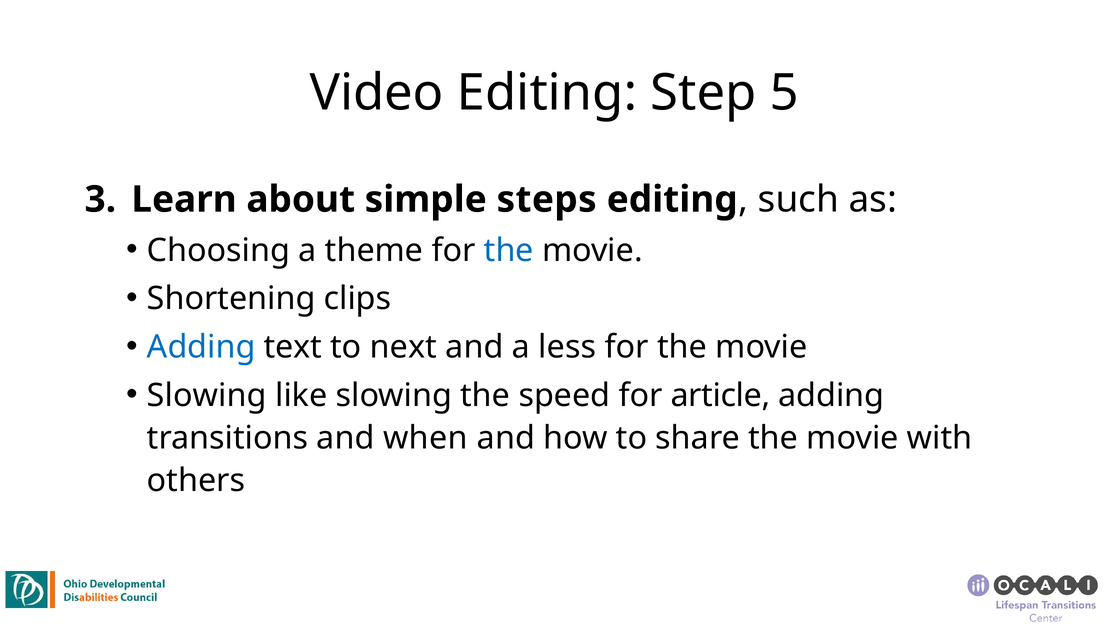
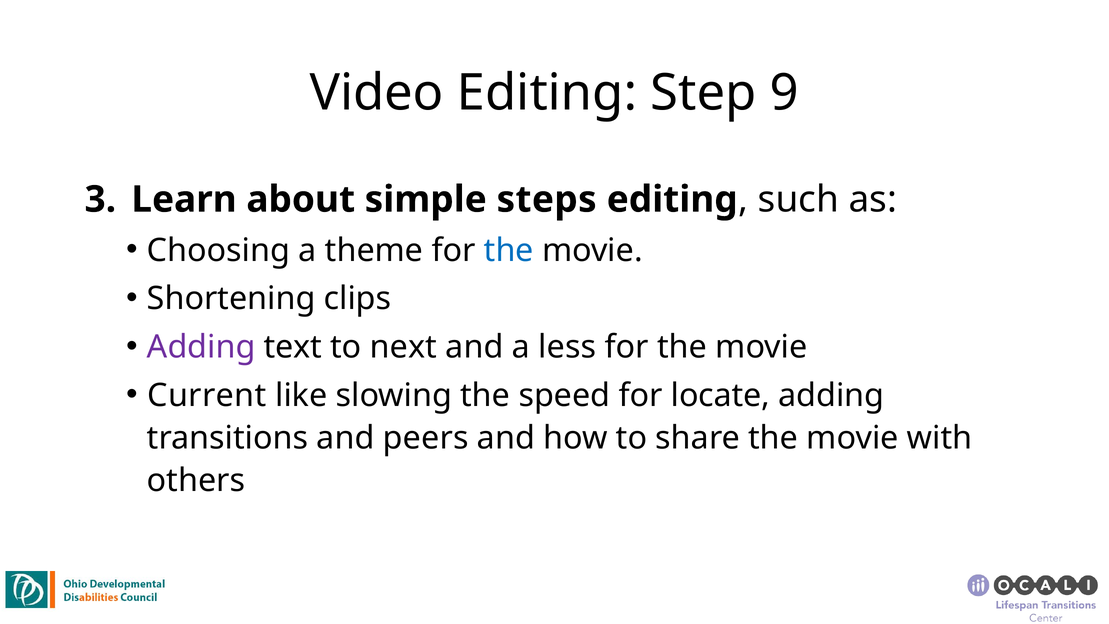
5: 5 -> 9
Adding at (201, 347) colour: blue -> purple
Slowing at (207, 395): Slowing -> Current
article: article -> locate
when: when -> peers
